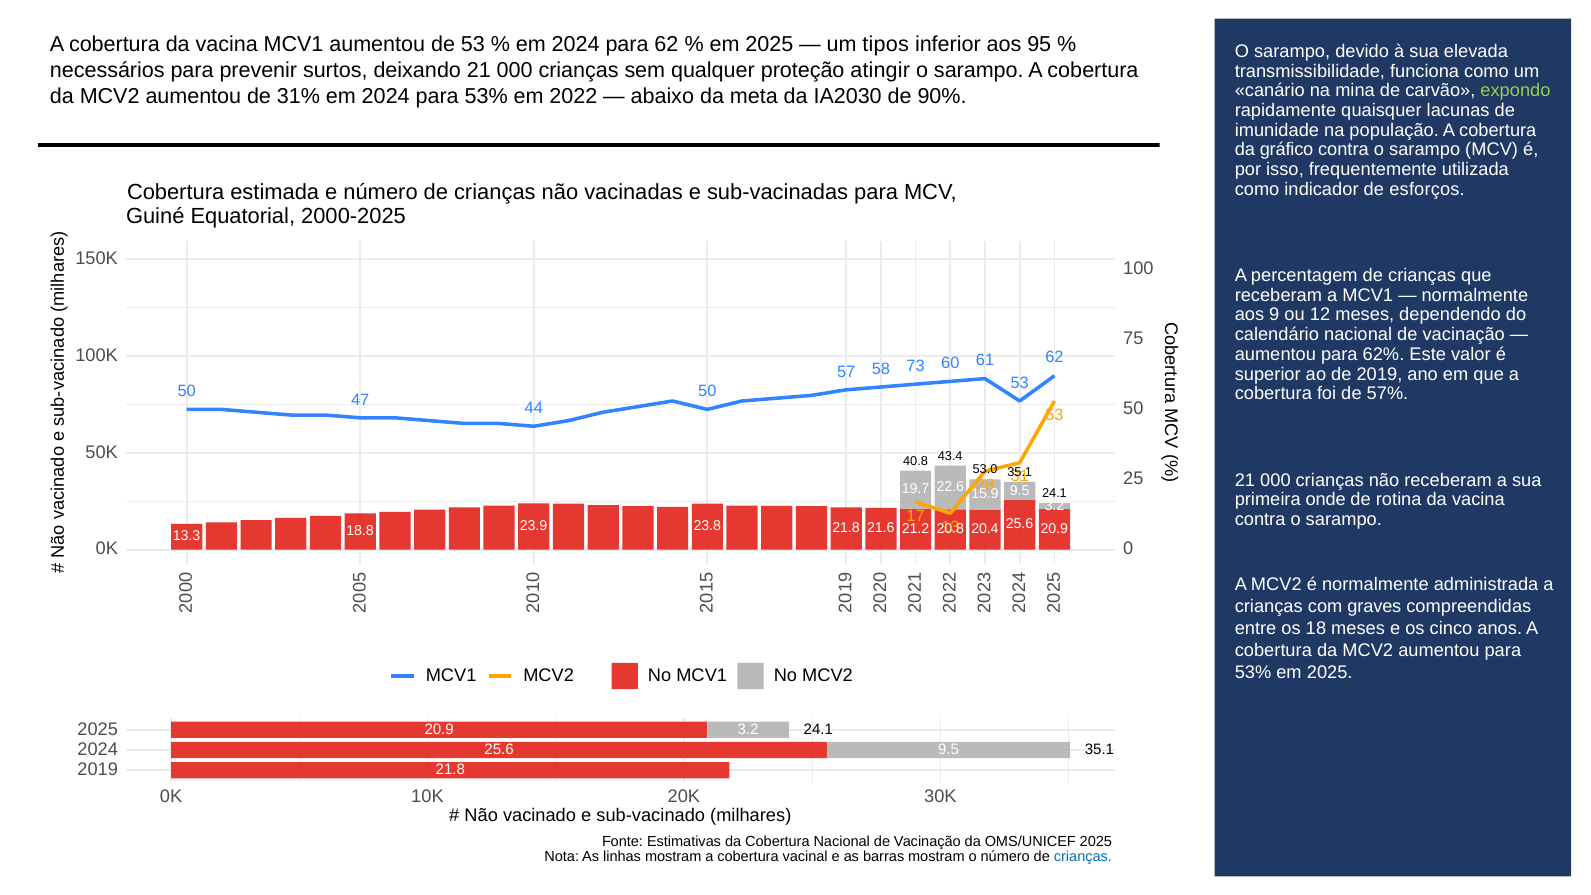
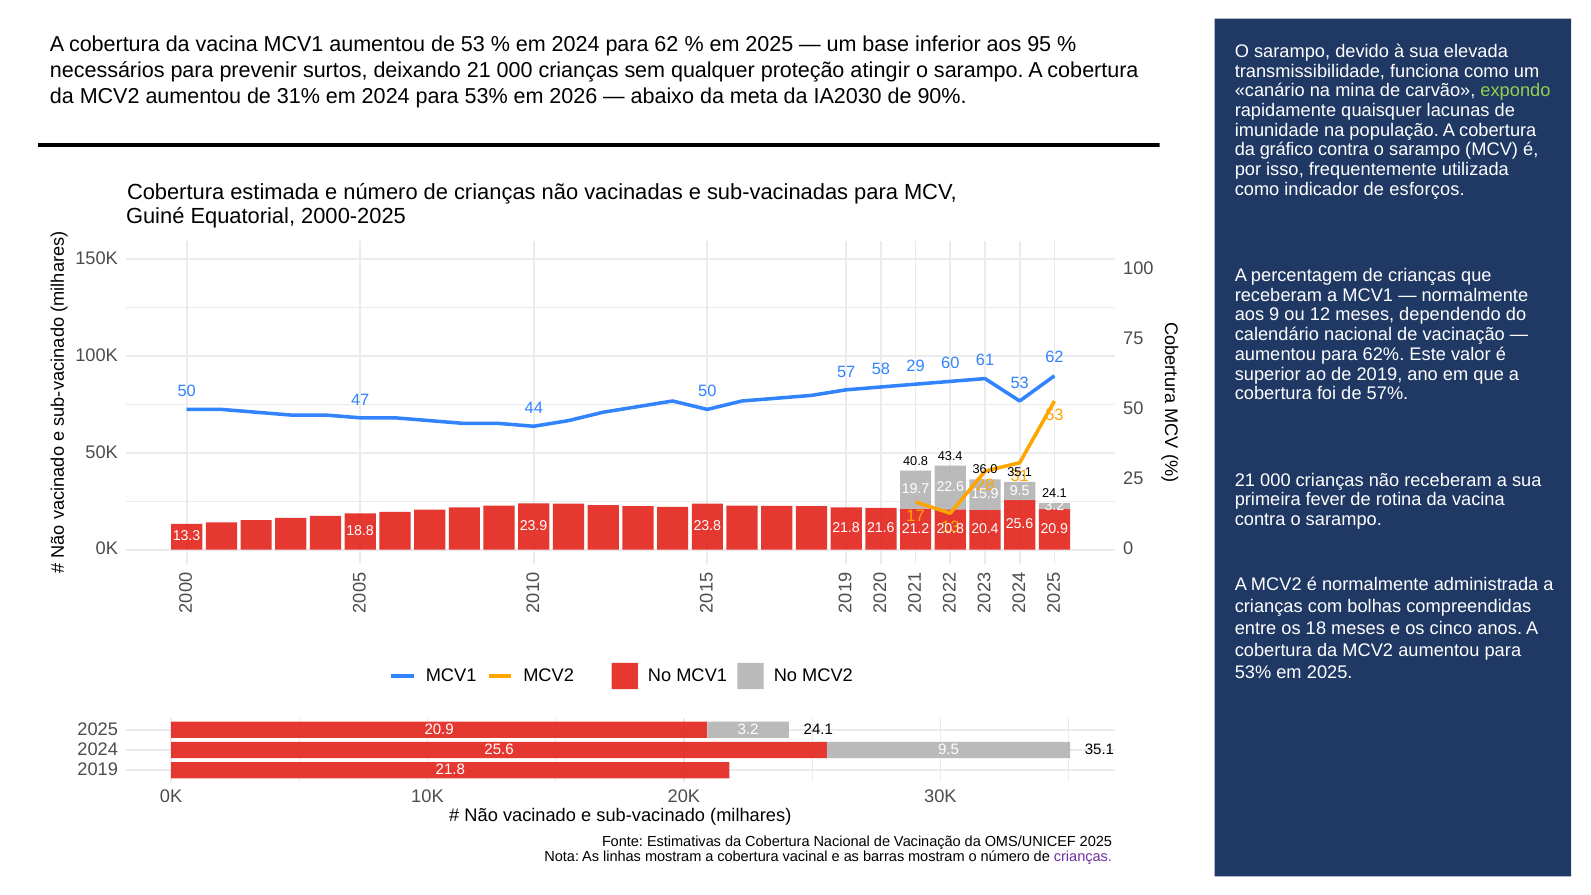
tipos: tipos -> base
2022: 2022 -> 2026
73: 73 -> 29
53.0: 53.0 -> 36.0
onde: onde -> fever
graves: graves -> bolhas
crianças at (1083, 857) colour: blue -> purple
